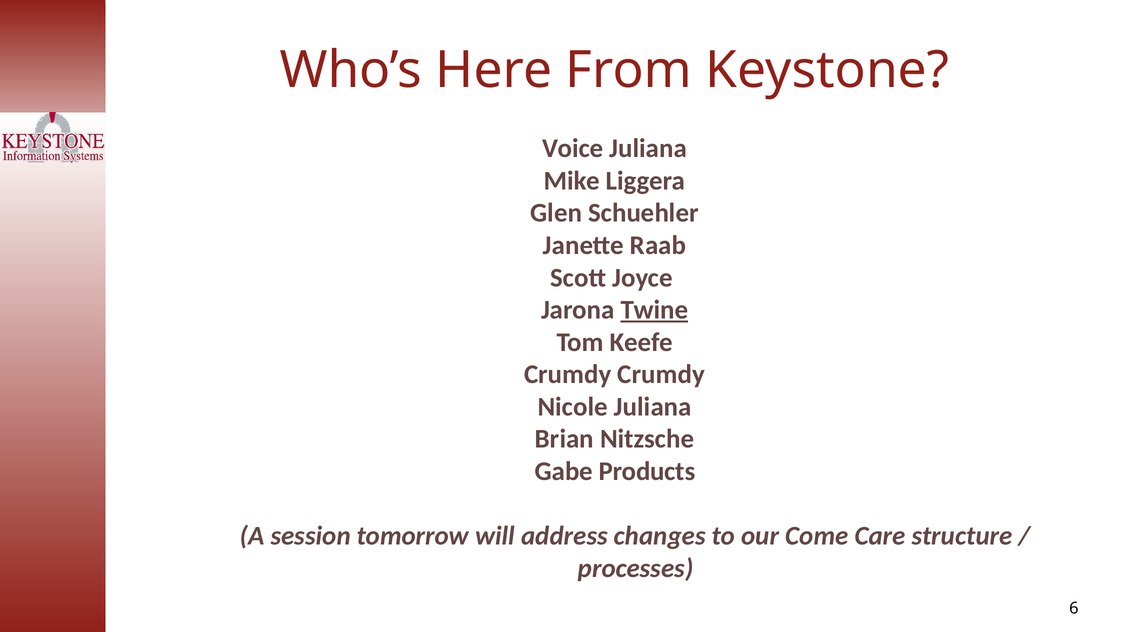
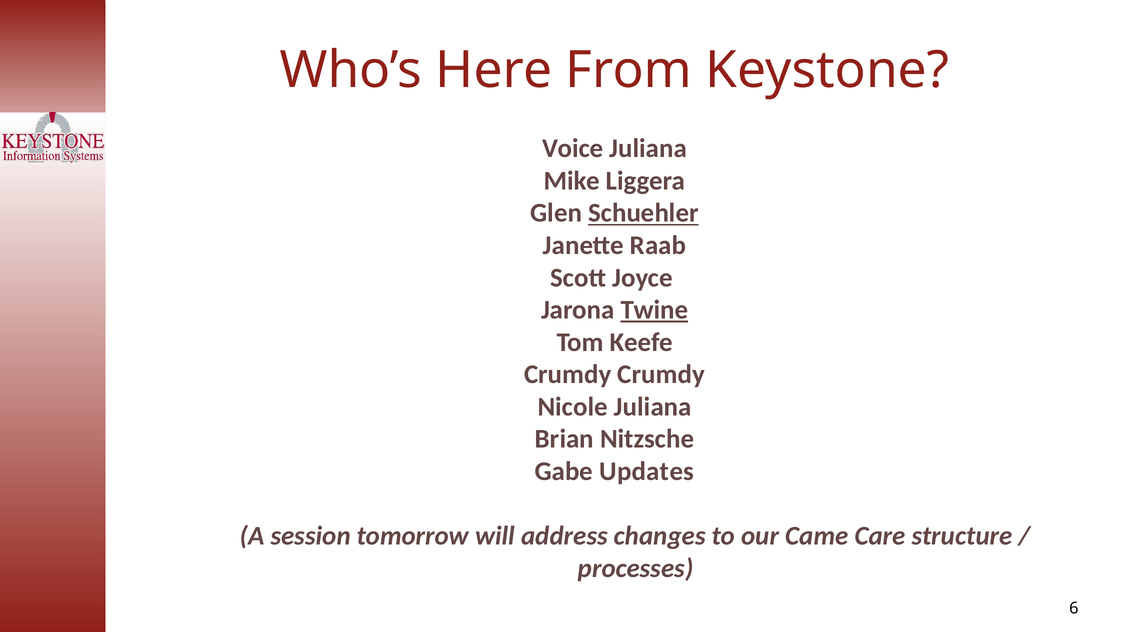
Schuehler underline: none -> present
Products: Products -> Updates
Come: Come -> Came
